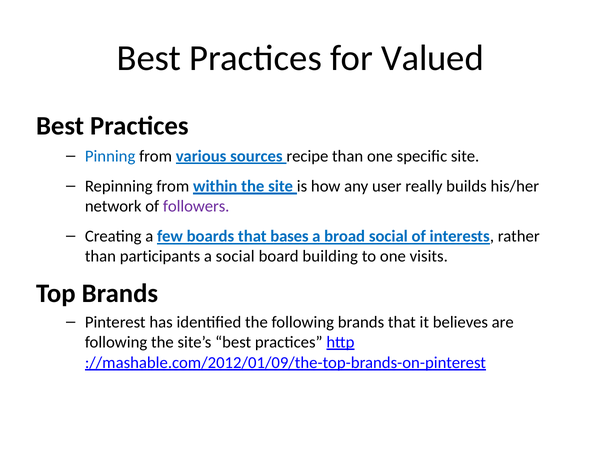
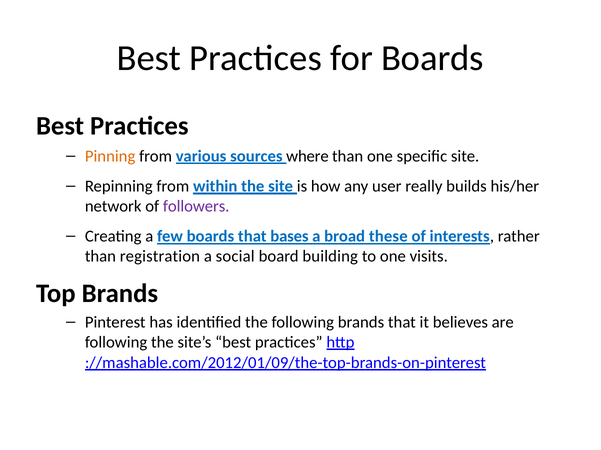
for Valued: Valued -> Boards
Pinning colour: blue -> orange
recipe: recipe -> where
broad social: social -> these
participants: participants -> registration
